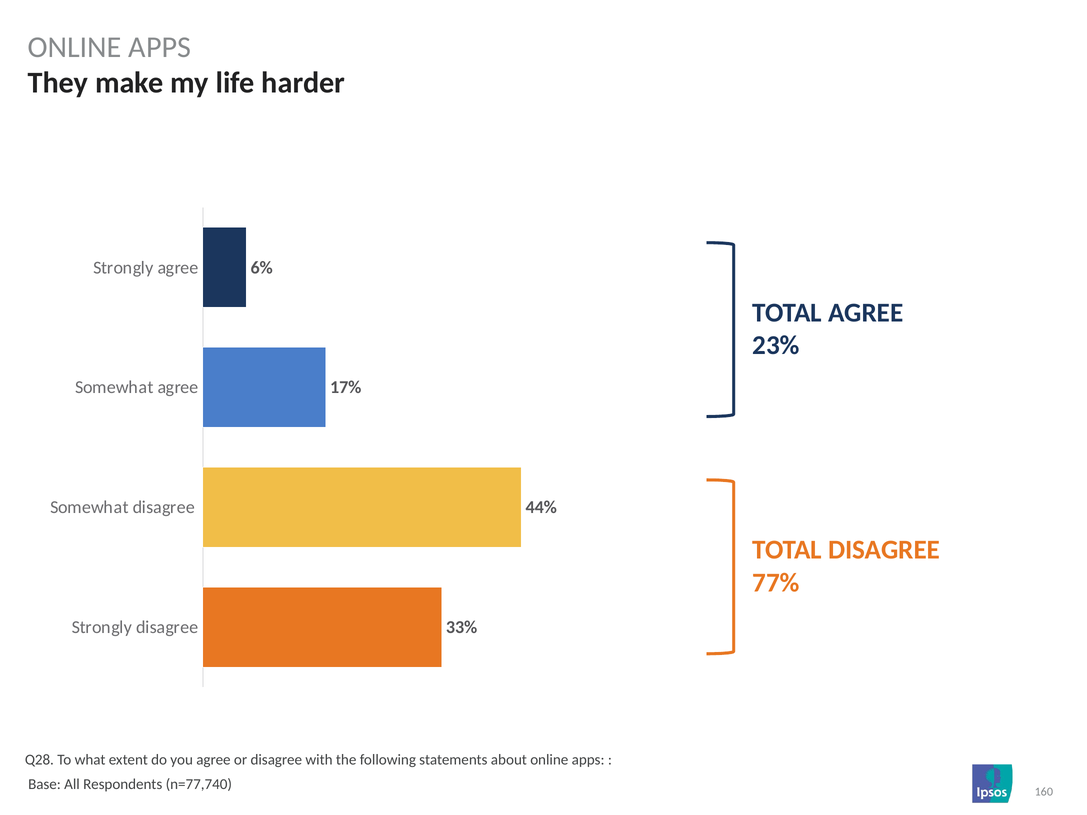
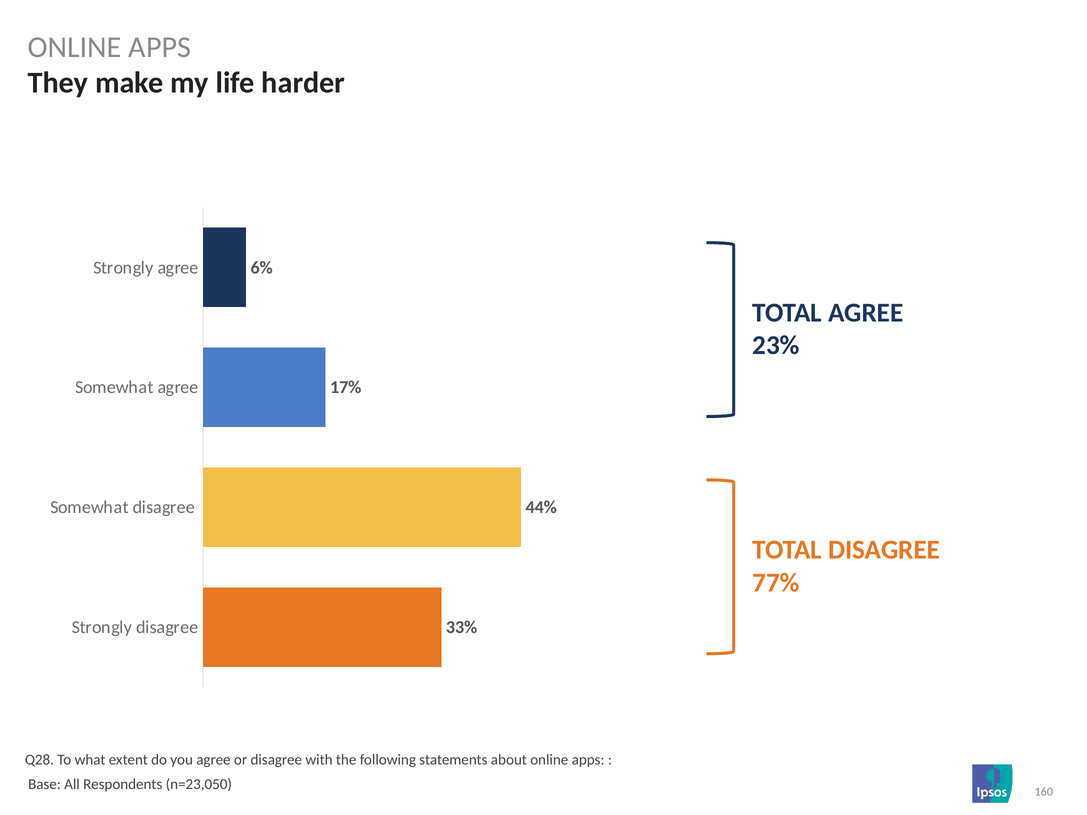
n=77,740: n=77,740 -> n=23,050
